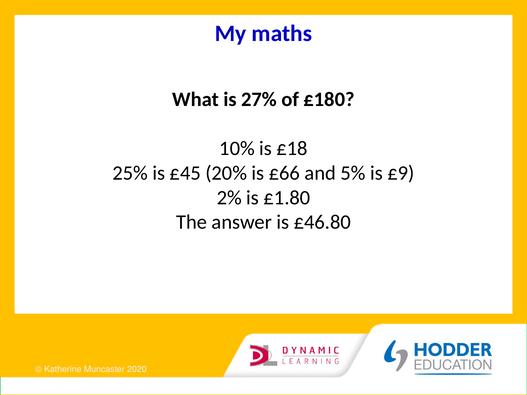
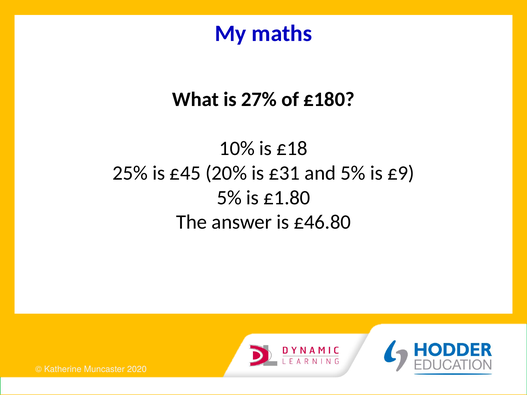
£66: £66 -> £31
2% at (229, 198): 2% -> 5%
